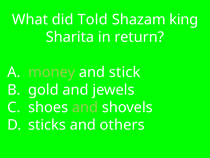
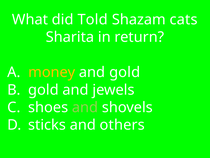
king: king -> cats
money colour: light green -> yellow
and stick: stick -> gold
